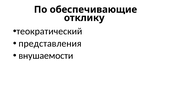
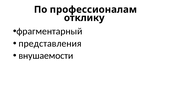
обеспечивающие: обеспечивающие -> профессионалам
теократический: теократический -> фрагментарный
